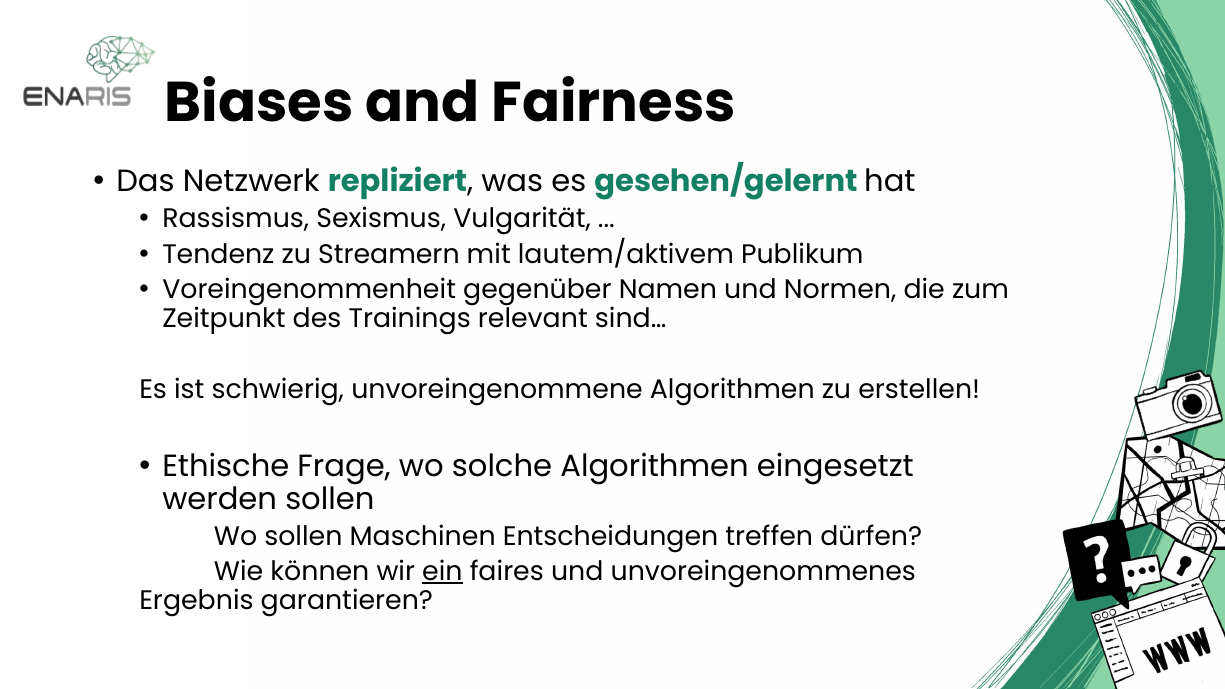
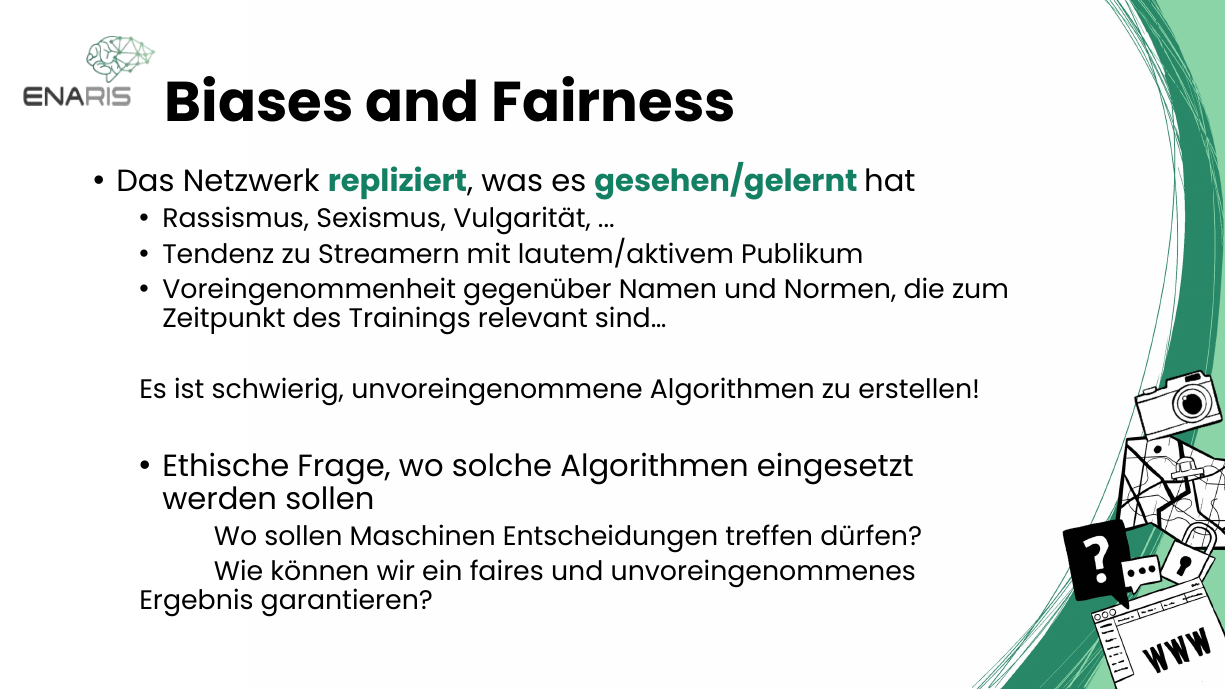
ein underline: present -> none
